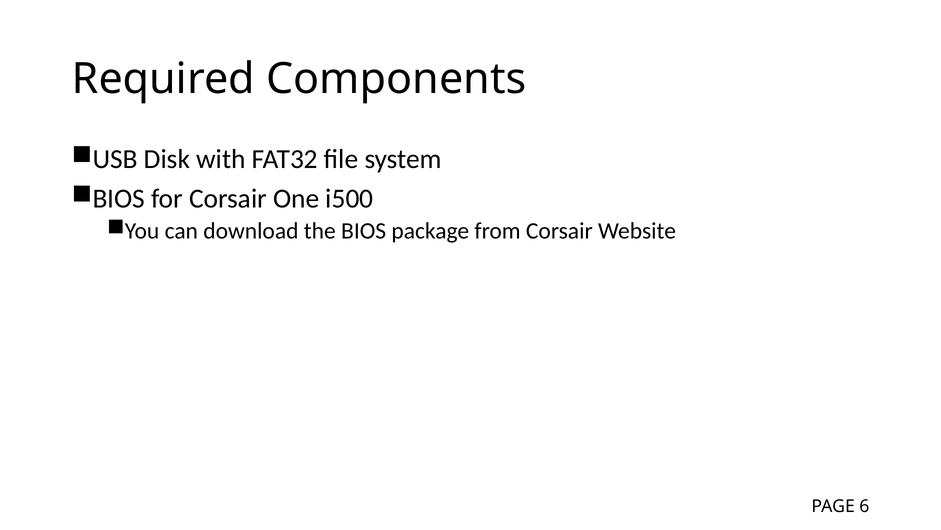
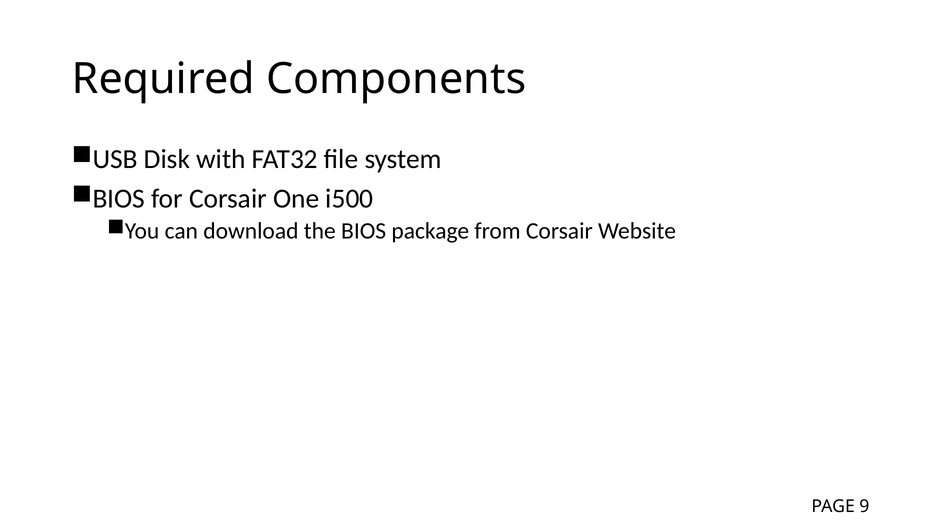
6: 6 -> 9
